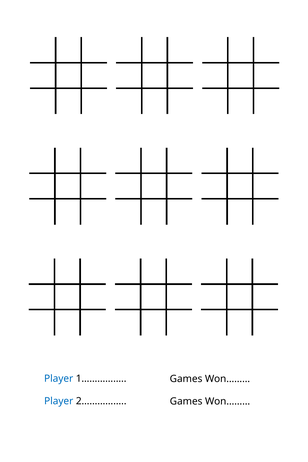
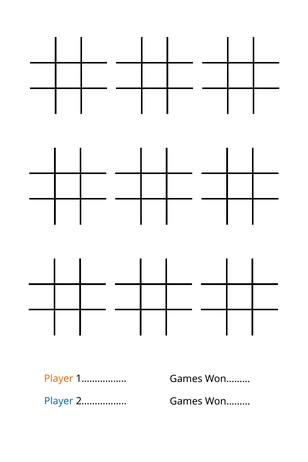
Player at (59, 379) colour: blue -> orange
